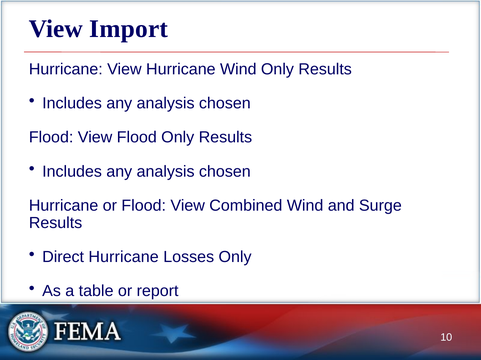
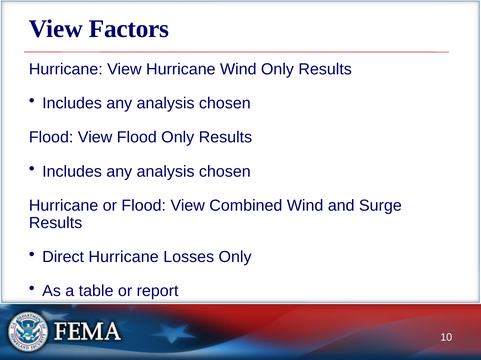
Import: Import -> Factors
